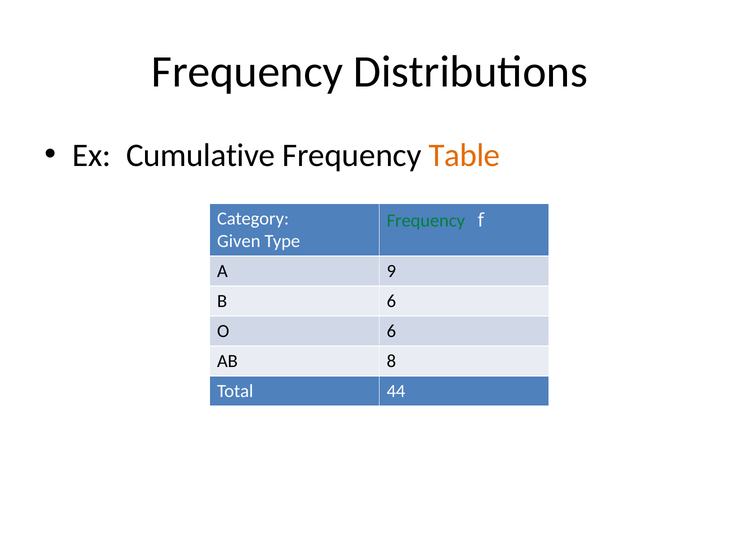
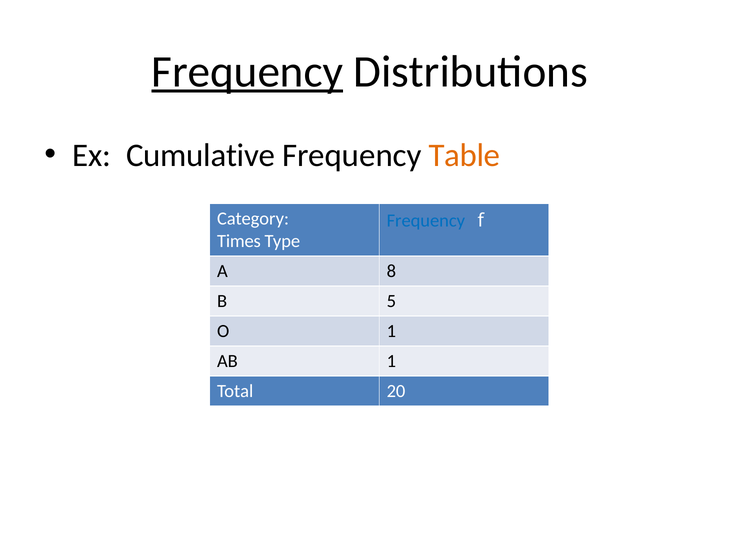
Frequency at (247, 72) underline: none -> present
Frequency at (426, 221) colour: green -> blue
Given: Given -> Times
9: 9 -> 8
B 6: 6 -> 5
O 6: 6 -> 1
AB 8: 8 -> 1
44: 44 -> 20
